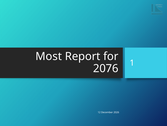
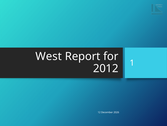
Most: Most -> West
2076: 2076 -> 2012
